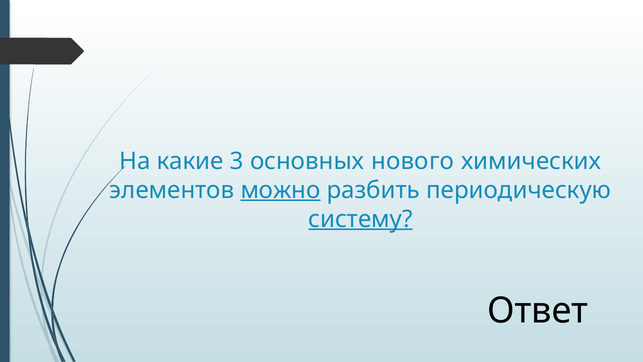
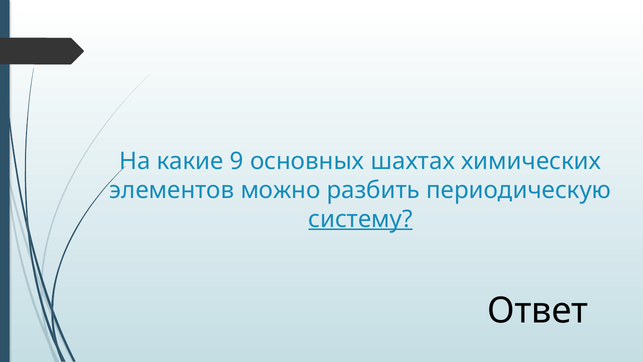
3: 3 -> 9
нового: нового -> шахтах
можно underline: present -> none
